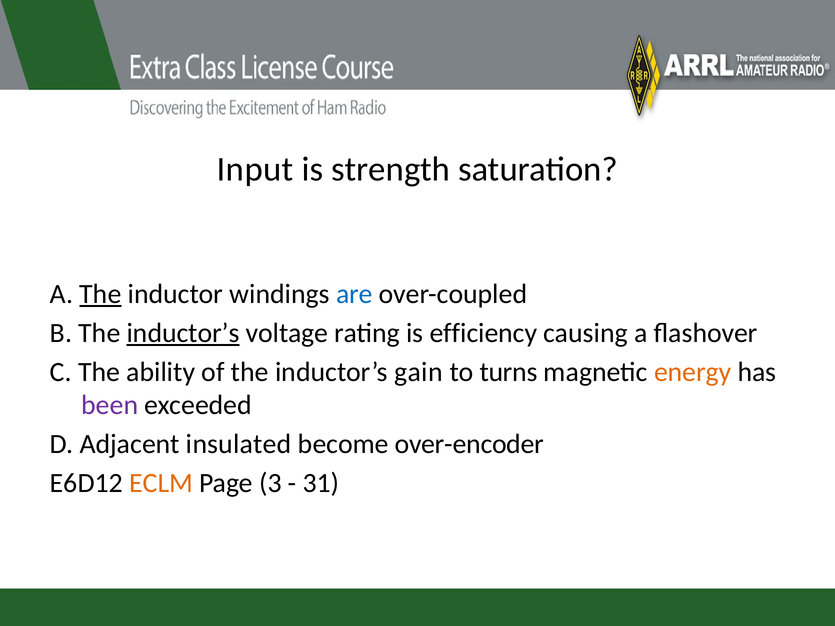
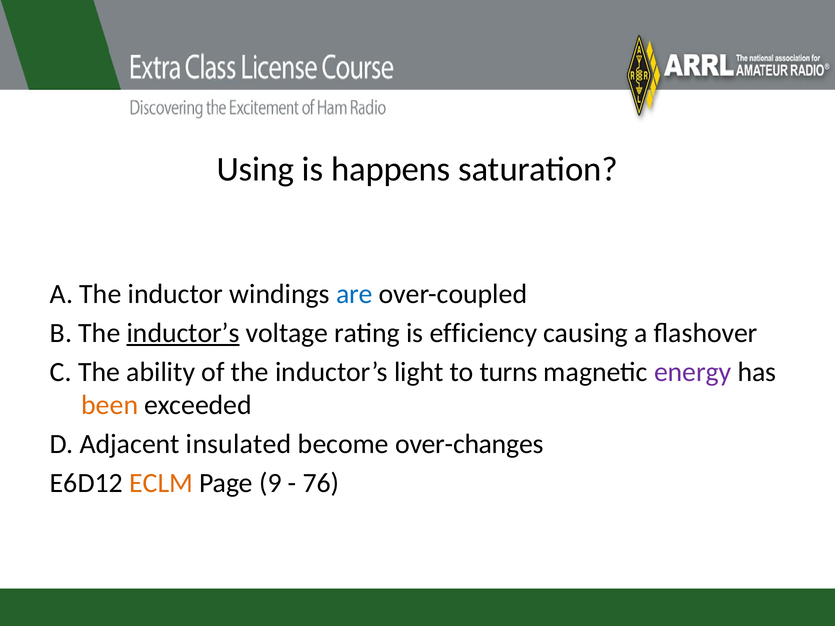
Input: Input -> Using
strength: strength -> happens
The at (100, 294) underline: present -> none
gain: gain -> light
energy colour: orange -> purple
been colour: purple -> orange
over-encoder: over-encoder -> over-changes
3: 3 -> 9
31: 31 -> 76
